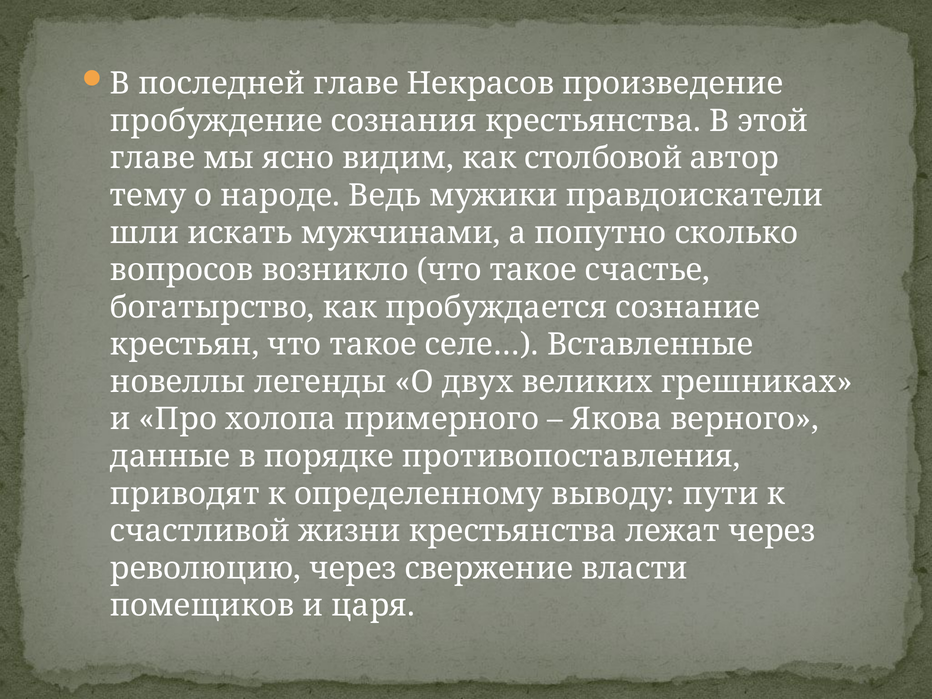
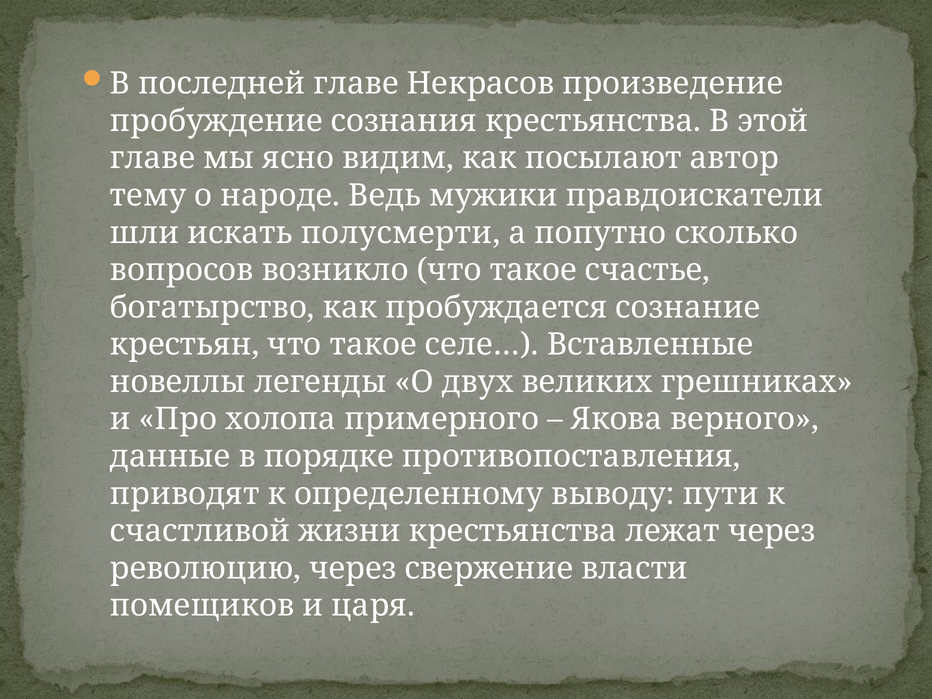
столбовой: столбовой -> посылают
мужчинами: мужчинами -> полусмерти
